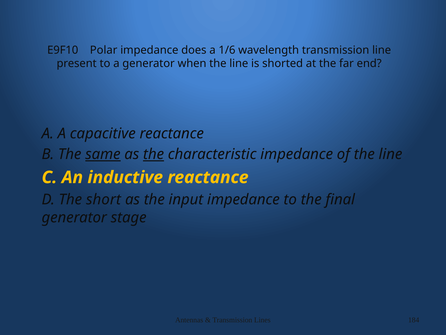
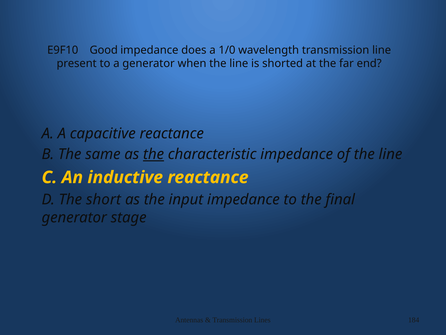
Polar: Polar -> Good
1/6: 1/6 -> 1/0
same underline: present -> none
